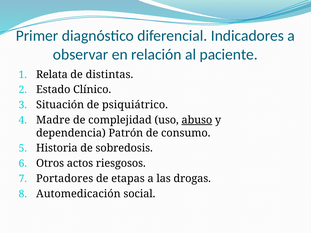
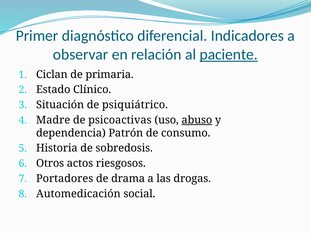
paciente underline: none -> present
Relata: Relata -> Ciclan
distintas: distintas -> primaria
complejidad: complejidad -> psicoactivas
etapas: etapas -> drama
